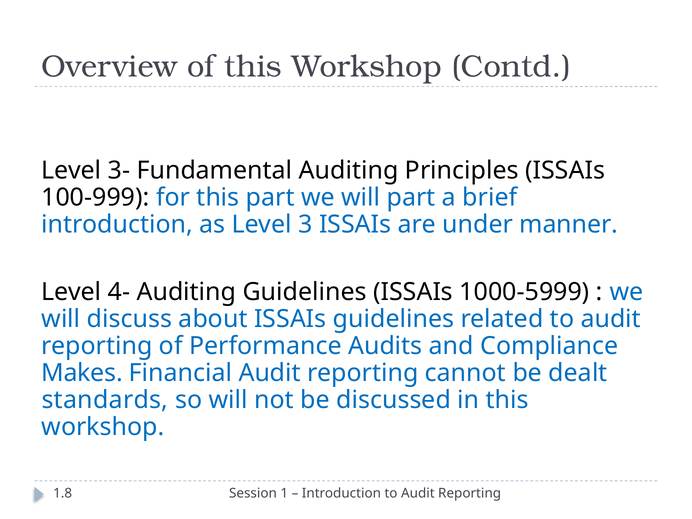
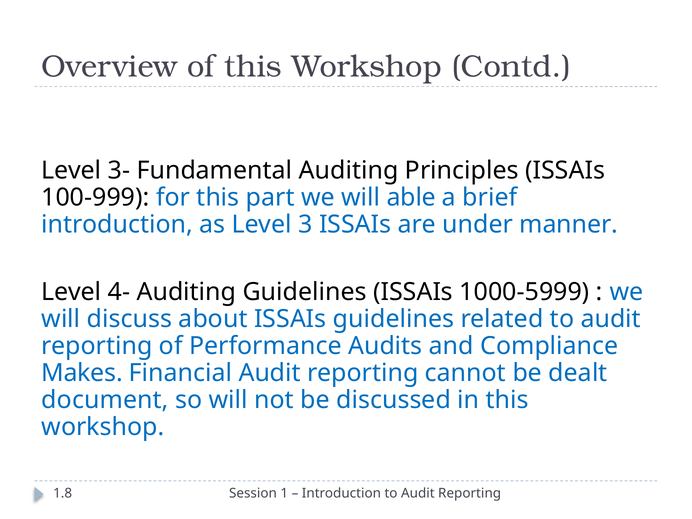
will part: part -> able
standards: standards -> document
